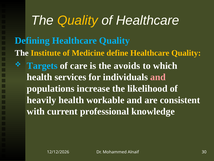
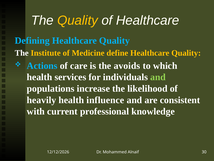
Targets: Targets -> Actions
and at (158, 77) colour: pink -> light green
workable: workable -> influence
